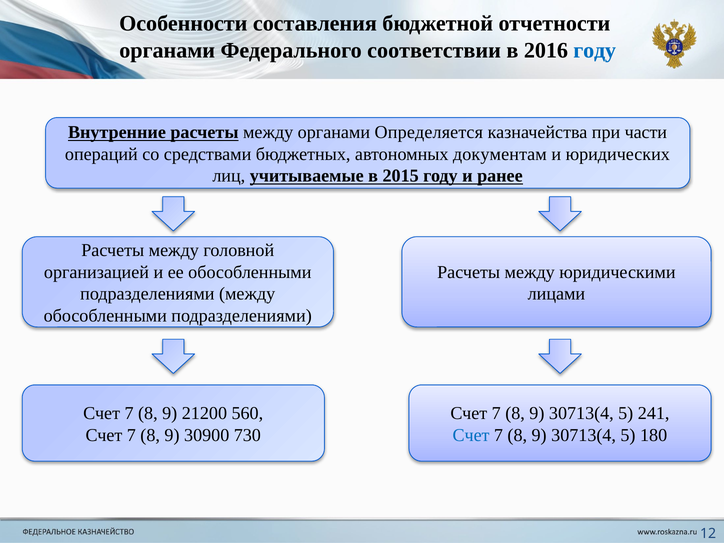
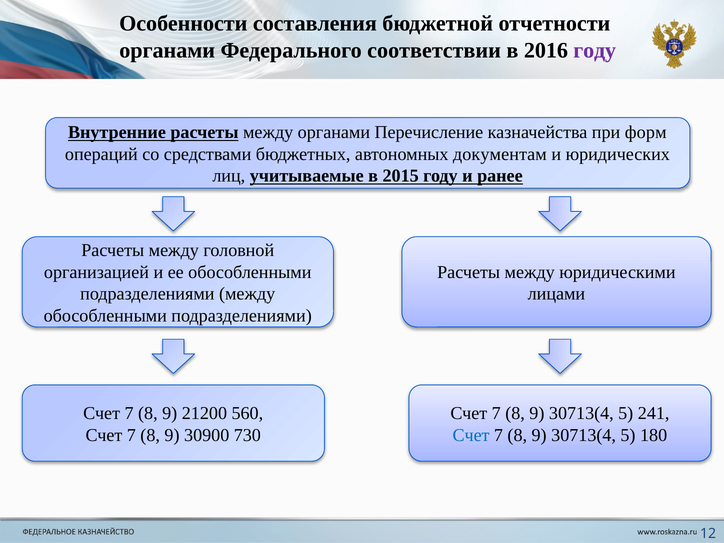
году at (595, 50) colour: blue -> purple
Определяется: Определяется -> Перечисление
части: части -> форм
